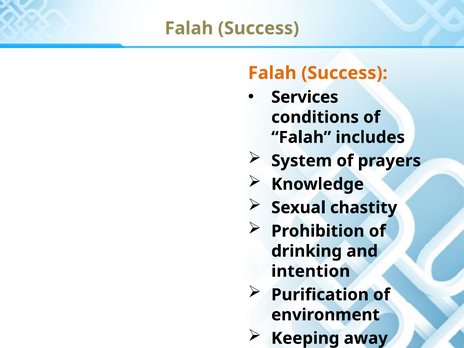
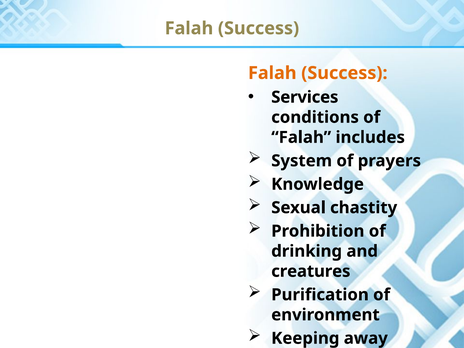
intention: intention -> creatures
